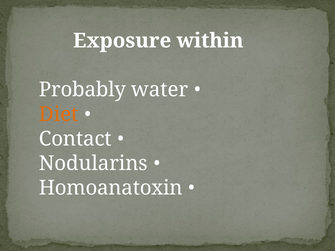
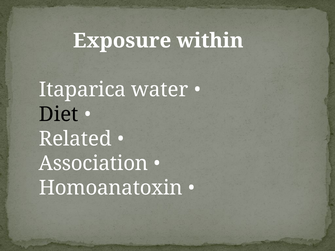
Probably: Probably -> Itaparica
Diet colour: orange -> black
Contact: Contact -> Related
Nodularins: Nodularins -> Association
